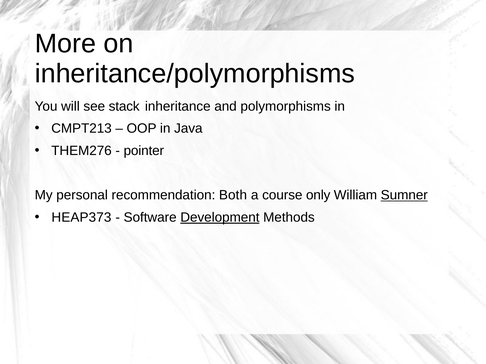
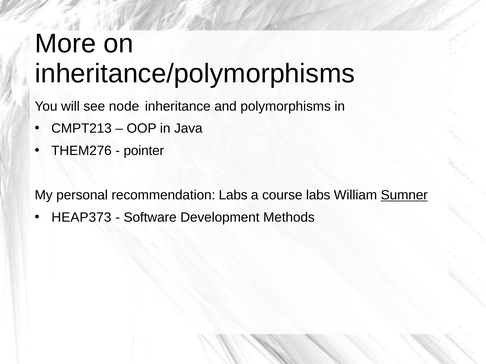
stack: stack -> node
recommendation Both: Both -> Labs
course only: only -> labs
Development underline: present -> none
